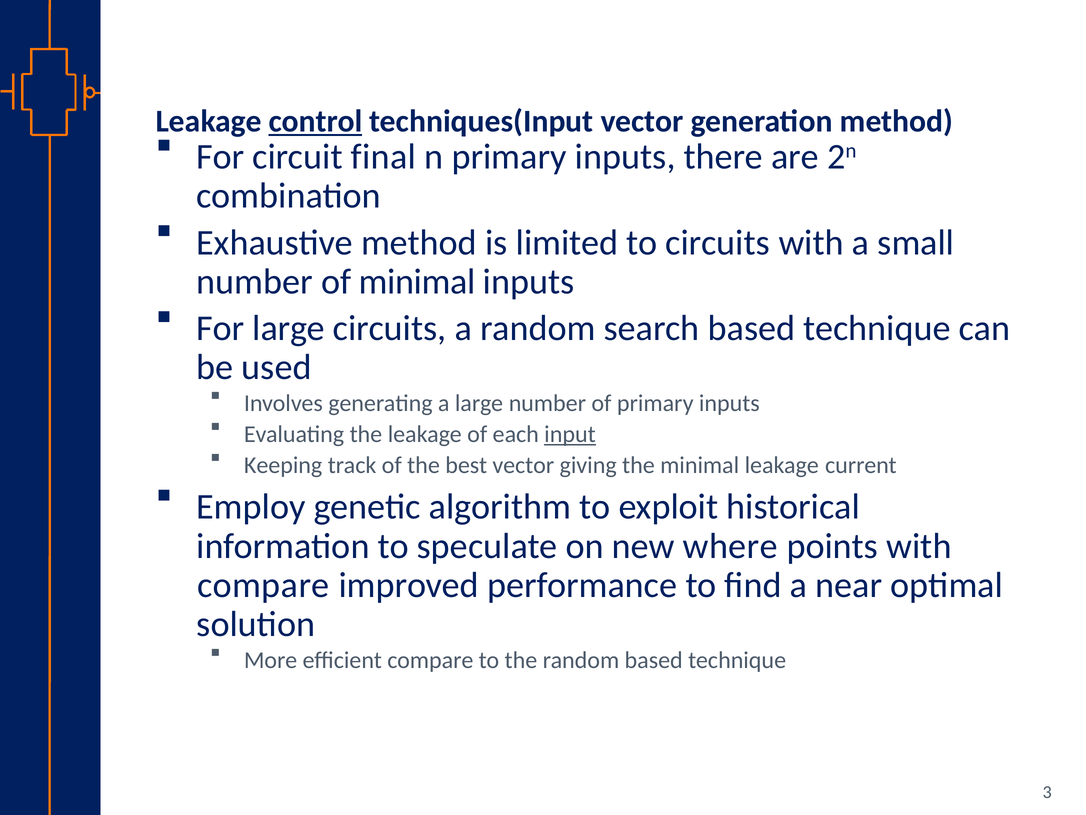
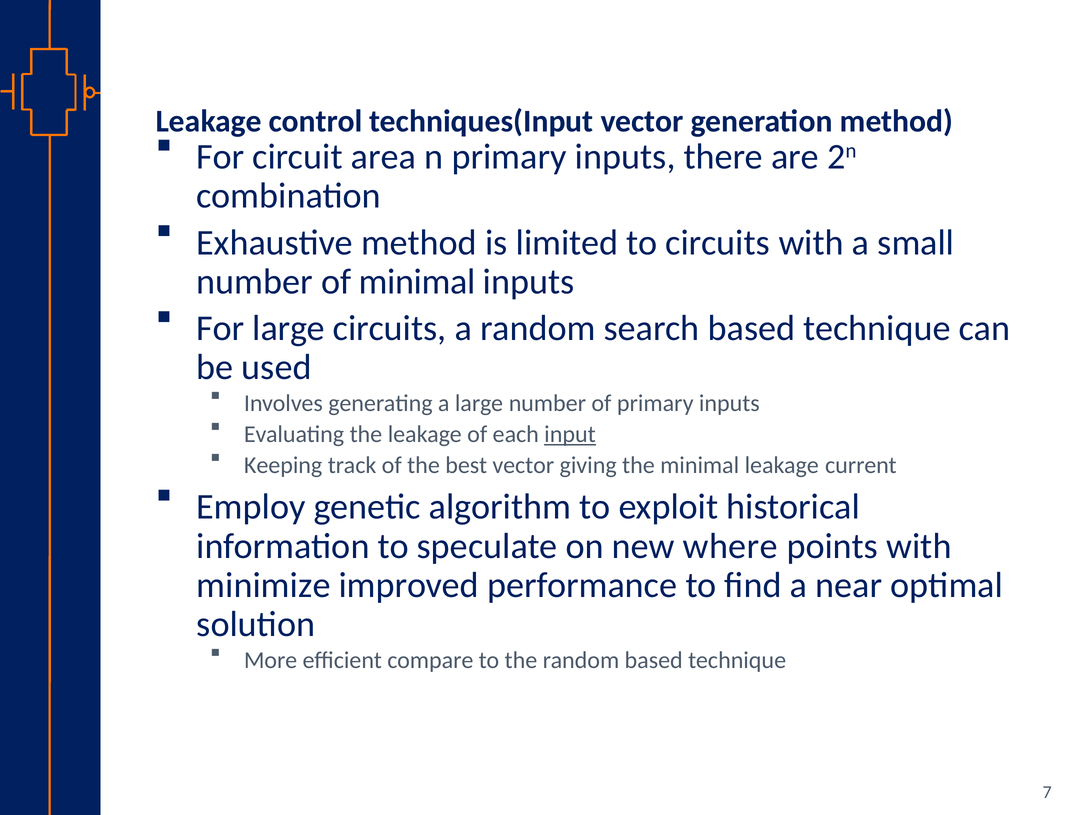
control underline: present -> none
final: final -> area
compare at (263, 585): compare -> minimize
3: 3 -> 7
